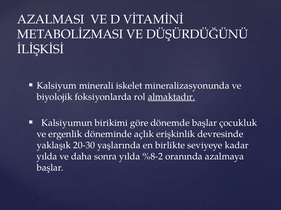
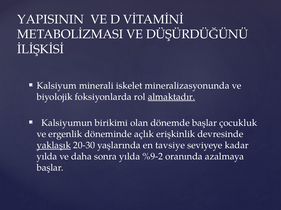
AZALMASI: AZALMASI -> YAPISININ
göre: göre -> olan
yaklaşık underline: none -> present
birlikte: birlikte -> tavsiye
%8-2: %8-2 -> %9-2
